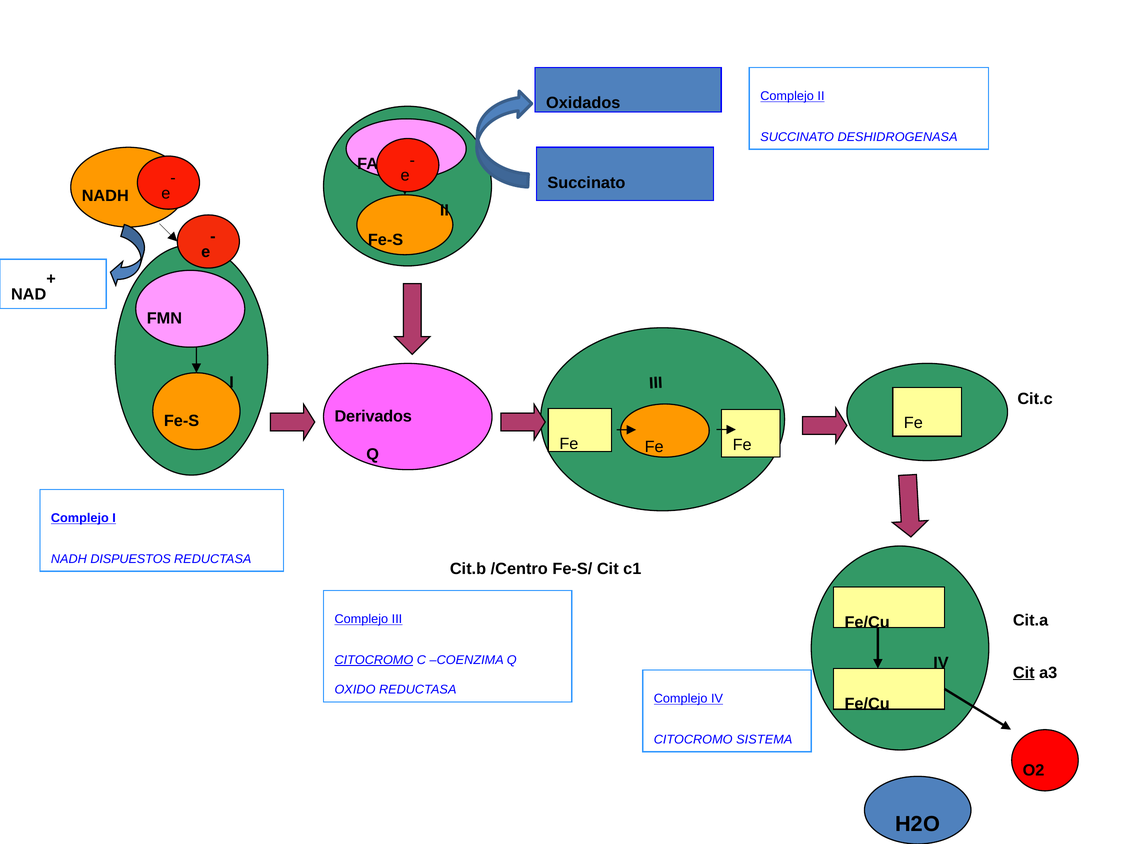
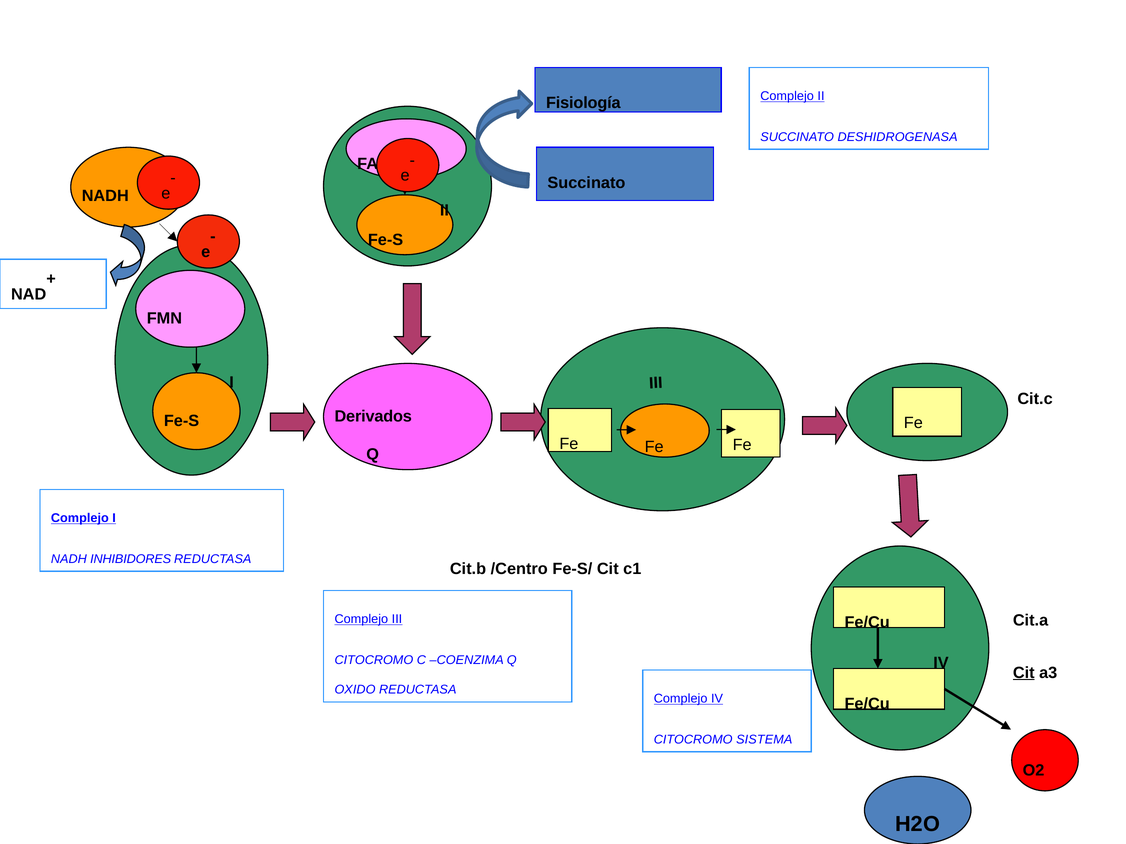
Oxidados: Oxidados -> Fisiología
DISPUESTOS: DISPUESTOS -> INHIBIDORES
CITOCROMO at (374, 660) underline: present -> none
